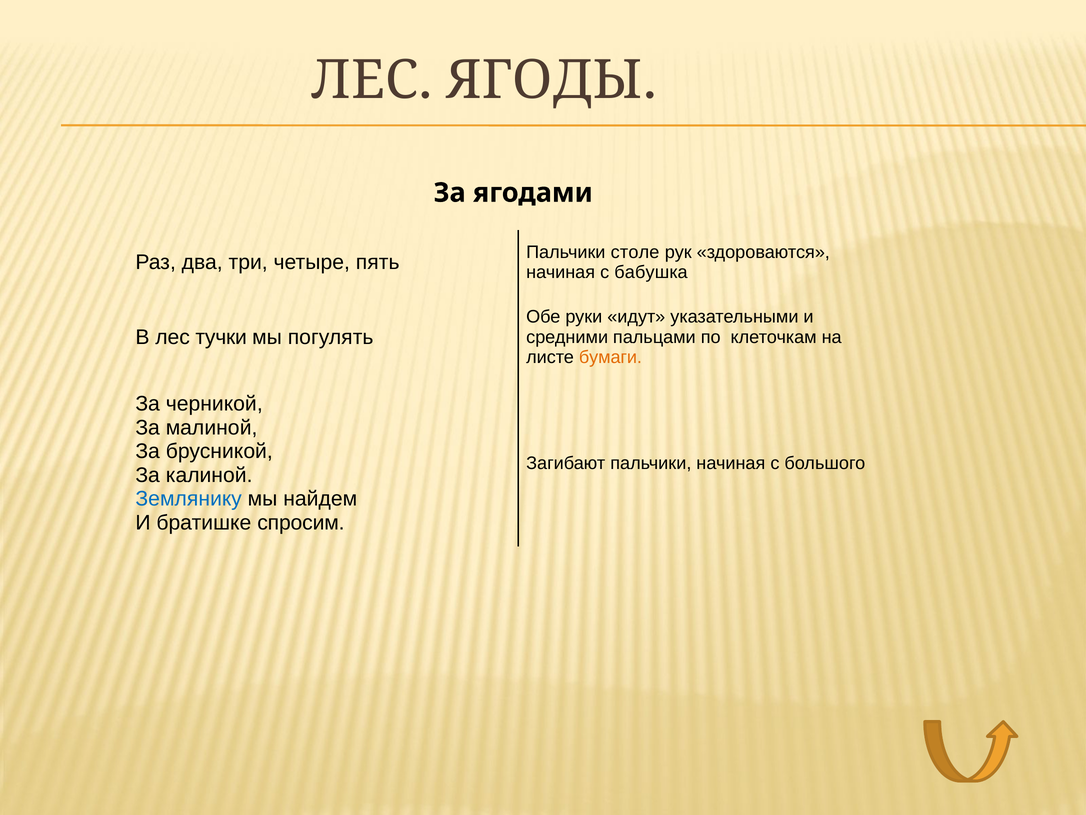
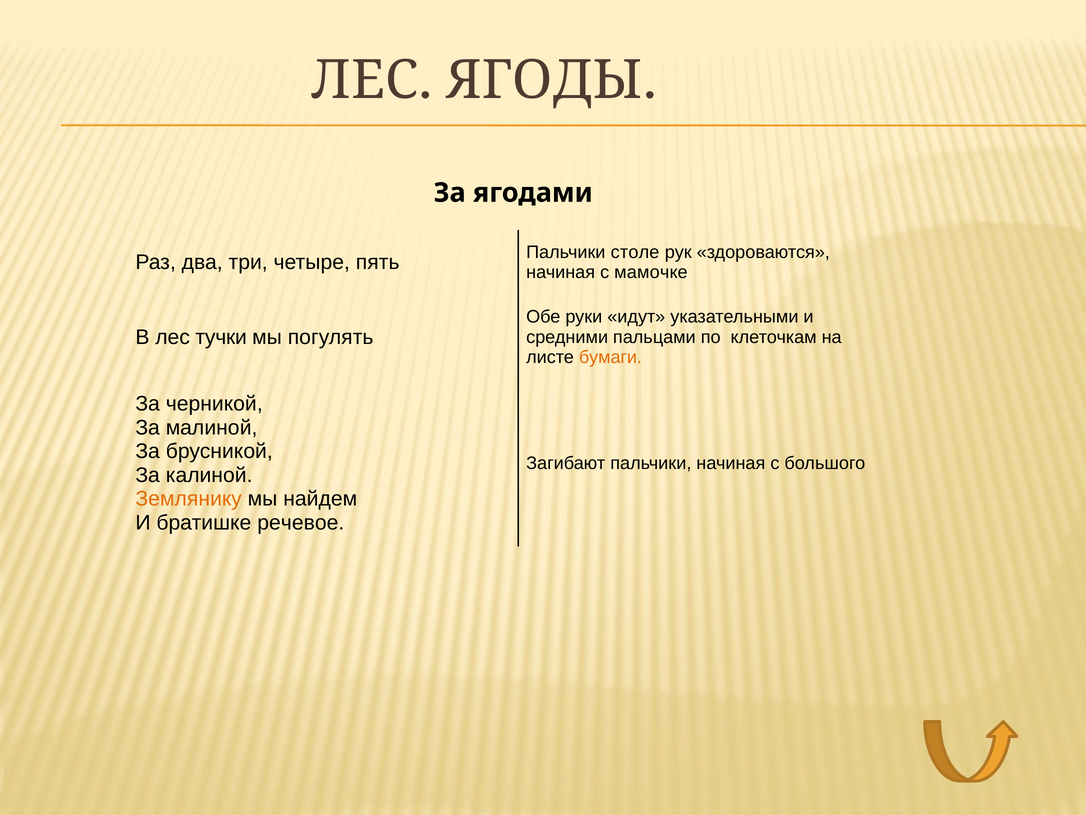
бабушка: бабушка -> мамочке
Землянику colour: blue -> orange
спросим: спросим -> речевое
